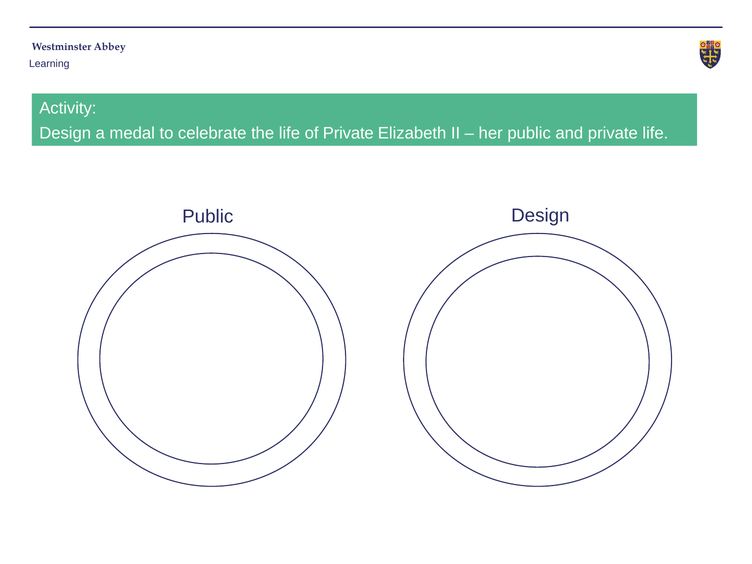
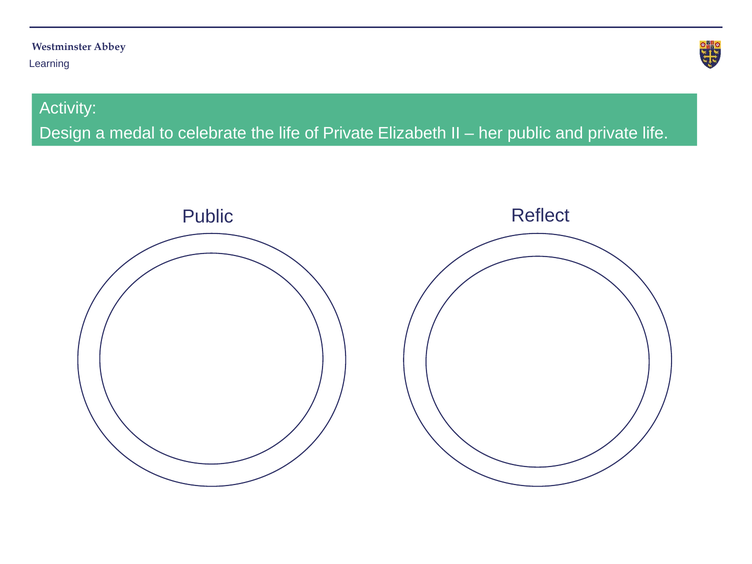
Public Design: Design -> Reflect
